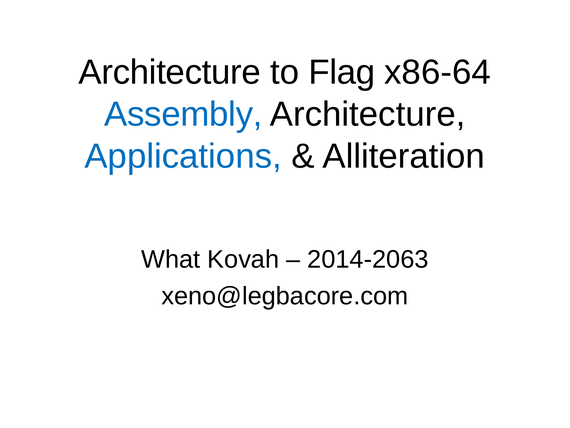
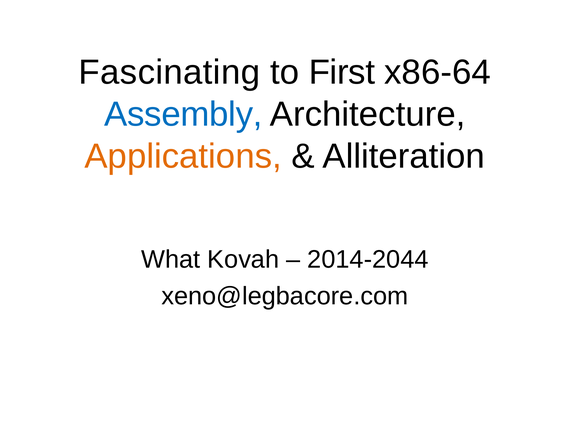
Architecture at (170, 72): Architecture -> Fascinating
Flag: Flag -> First
Applications colour: blue -> orange
2014-2063: 2014-2063 -> 2014-2044
